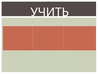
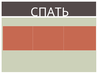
УЧИТЬ: УЧИТЬ -> СПАТЬ
